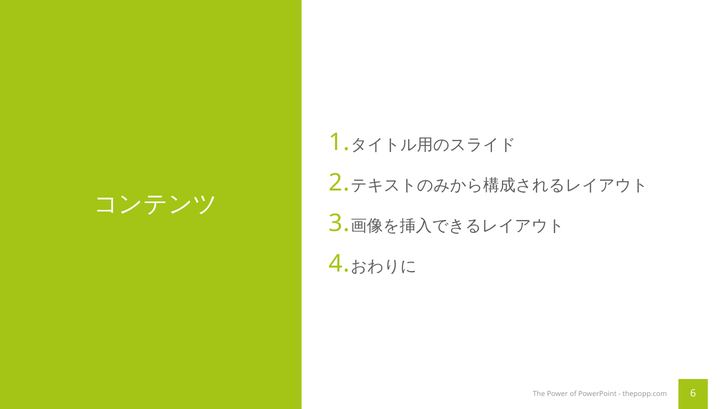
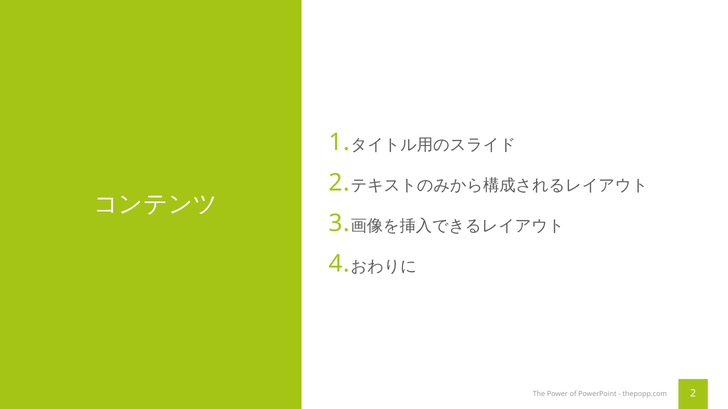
thepopp.com 6: 6 -> 2
